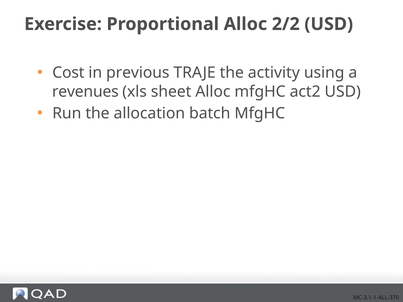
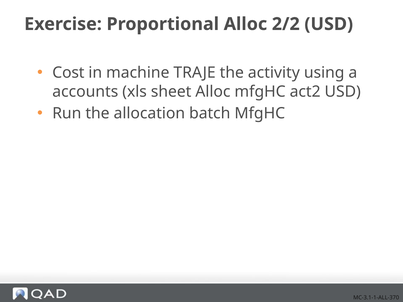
previous: previous -> machine
revenues: revenues -> accounts
